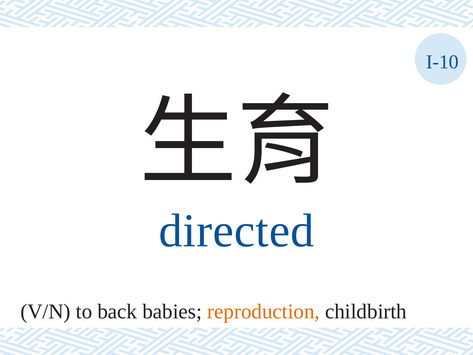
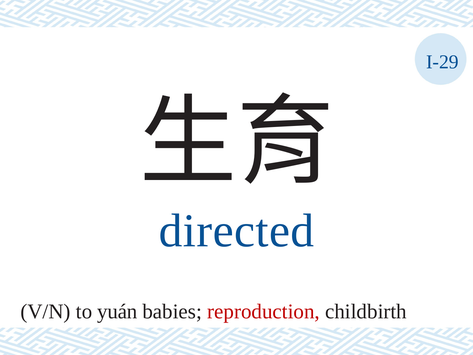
I-10: I-10 -> I-29
back: back -> yuán
reproduction colour: orange -> red
